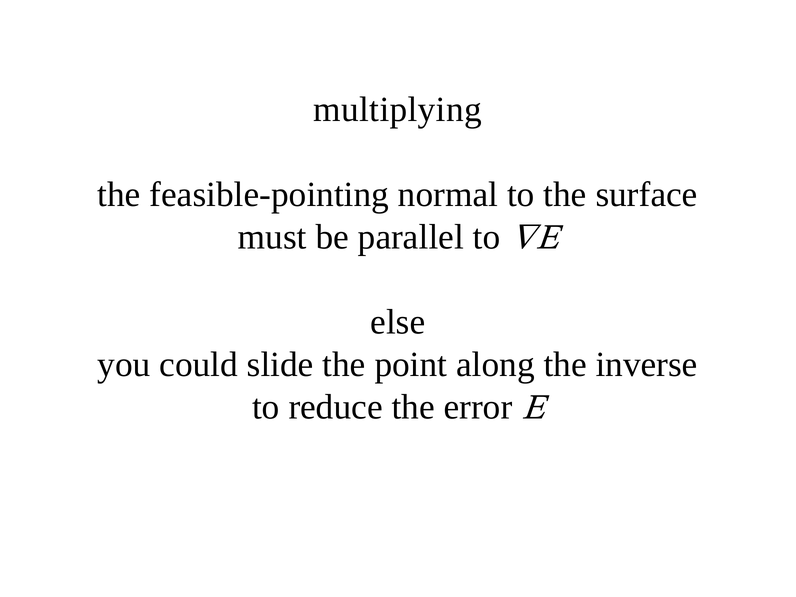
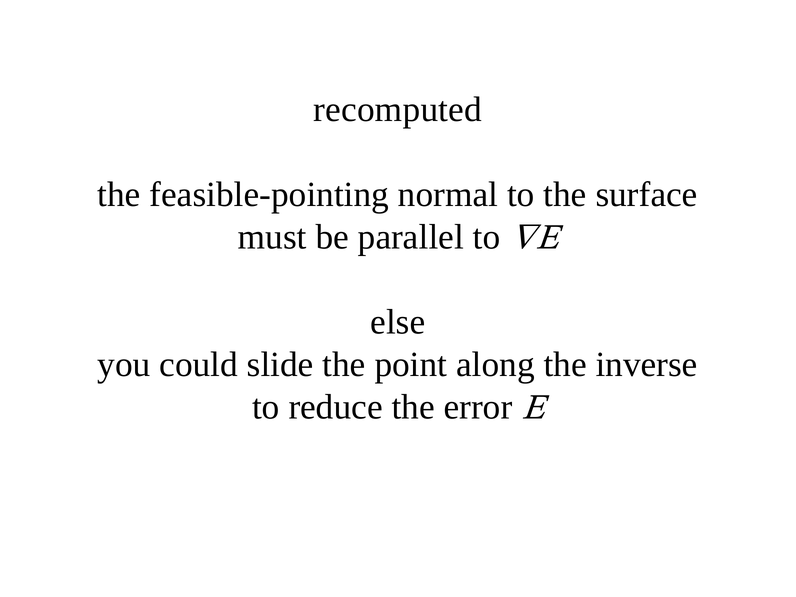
multiplying: multiplying -> recomputed
